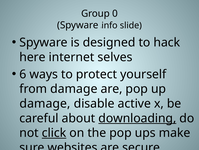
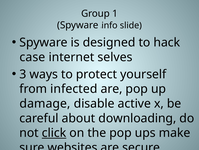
0: 0 -> 1
here: here -> case
6: 6 -> 3
from damage: damage -> infected
downloading underline: present -> none
